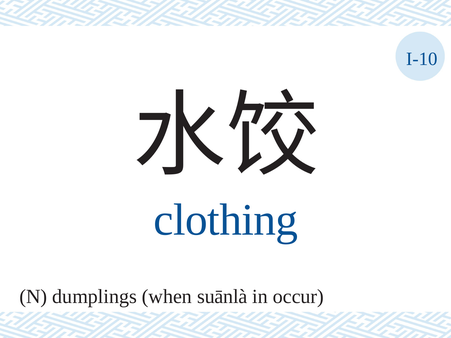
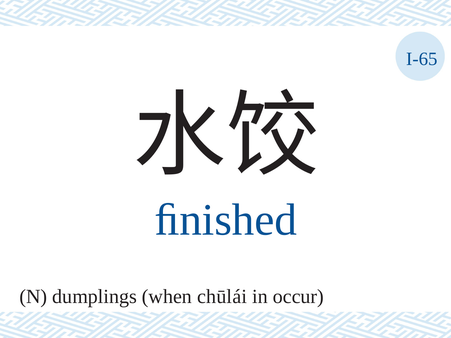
I-10: I-10 -> I-65
clothing: clothing -> ﬁnished
suānlà: suānlà -> chūlái
